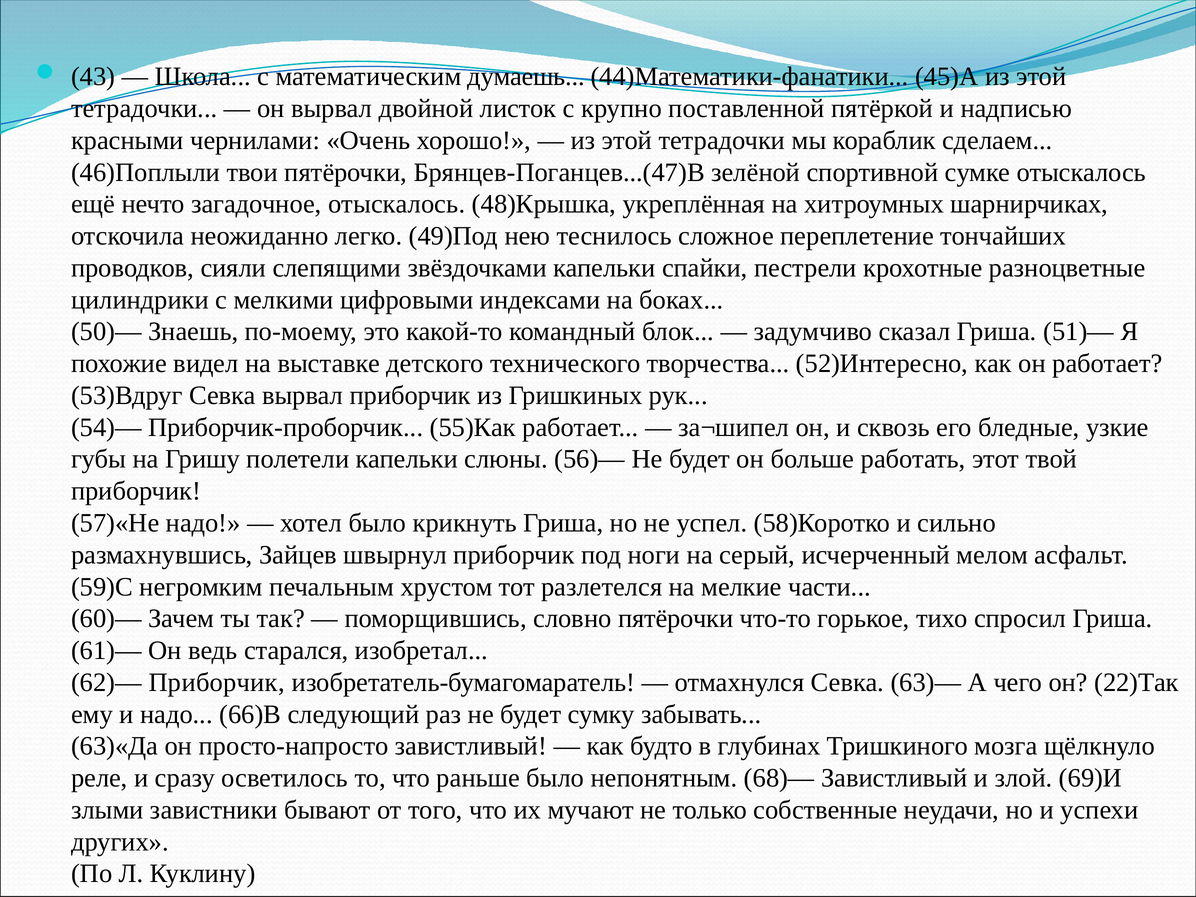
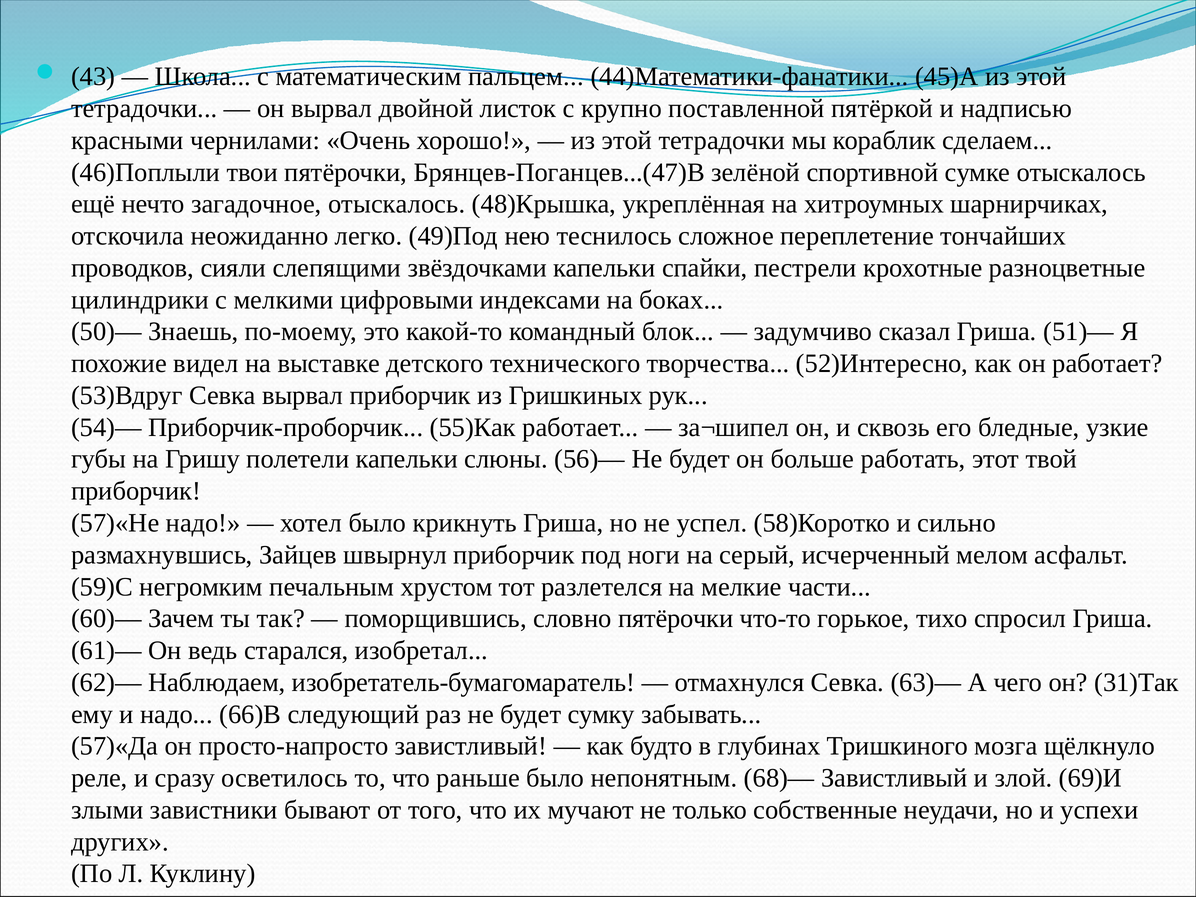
думаешь: думаешь -> пальцем
62)— Приборчик: Приборчик -> Наблюдаем
22)Так: 22)Так -> 31)Так
63)«Да: 63)«Да -> 57)«Да
